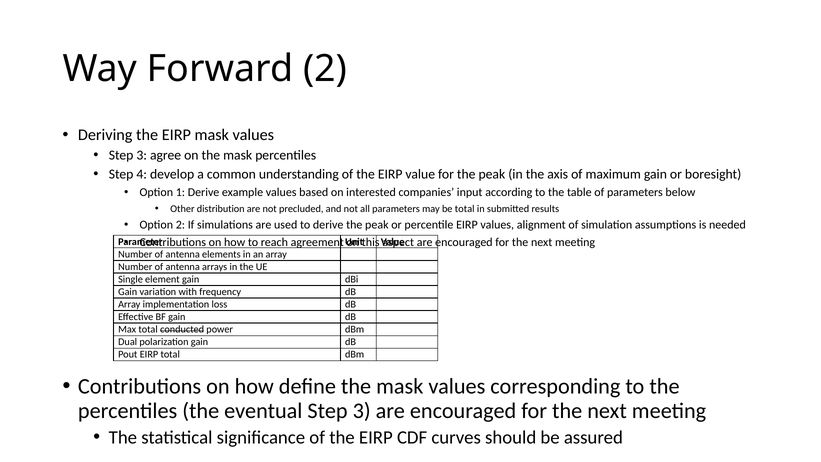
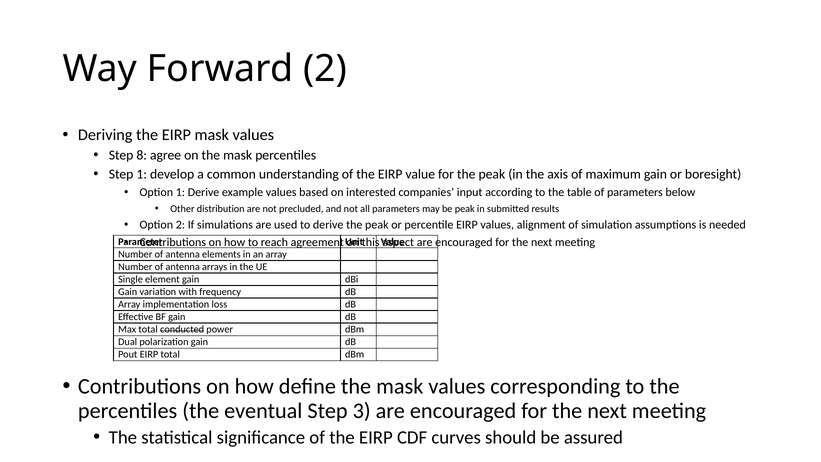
3 at (142, 155): 3 -> 8
Step 4: 4 -> 1
be total: total -> peak
